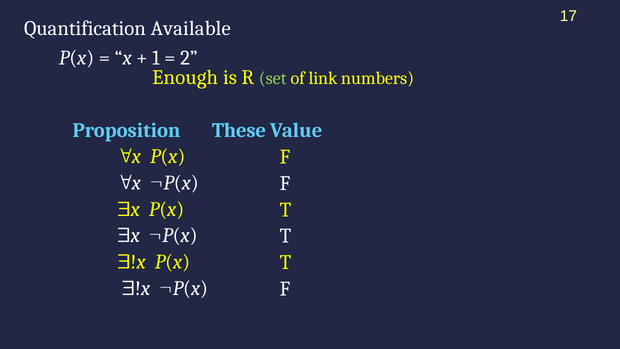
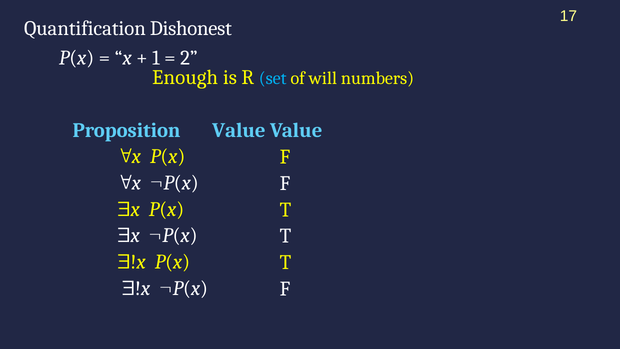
Available: Available -> Dishonest
set colour: light green -> light blue
link: link -> will
Proposition These: These -> Value
